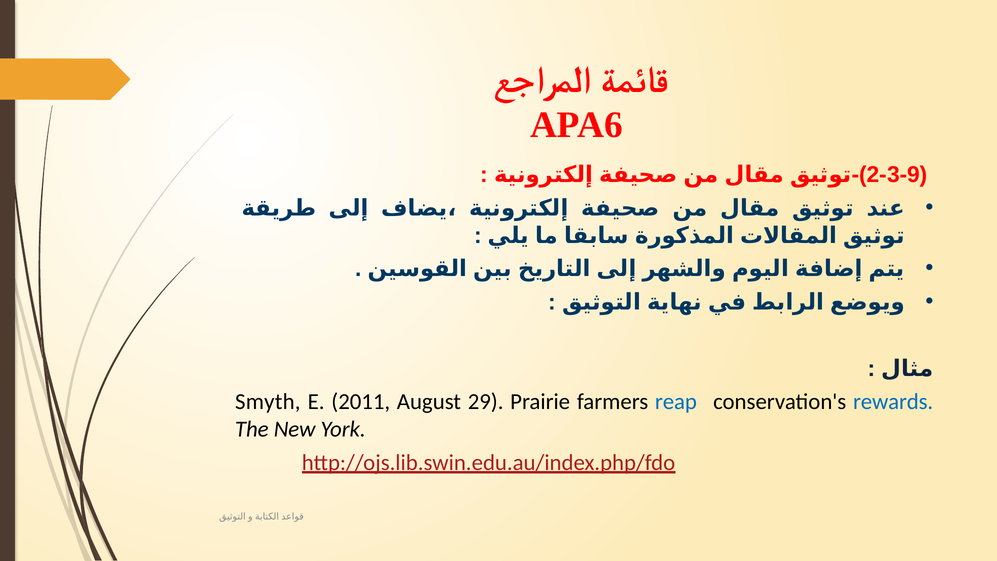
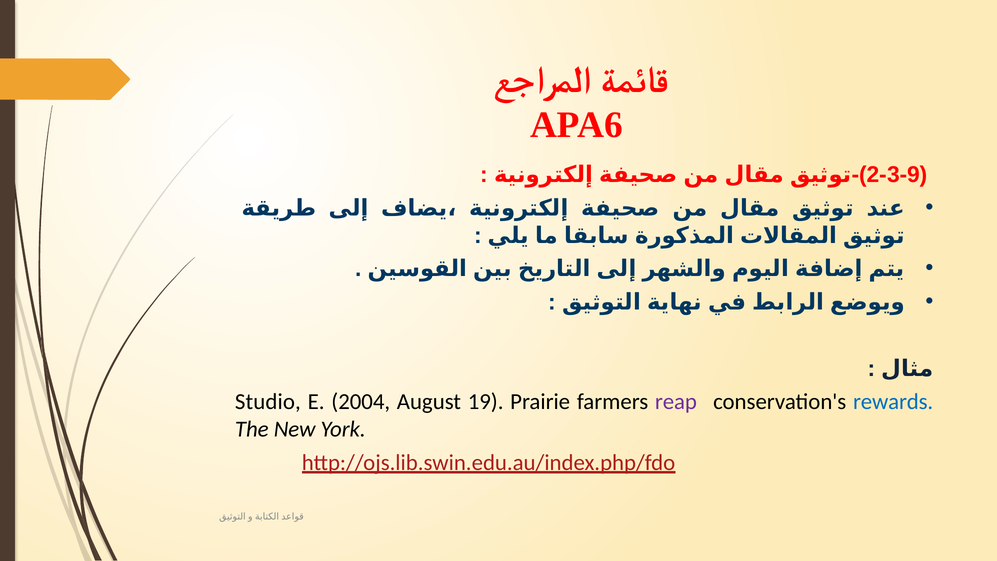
Smyth: Smyth -> Studio
2011: 2011 -> 2004
29: 29 -> 19
reap colour: blue -> purple
